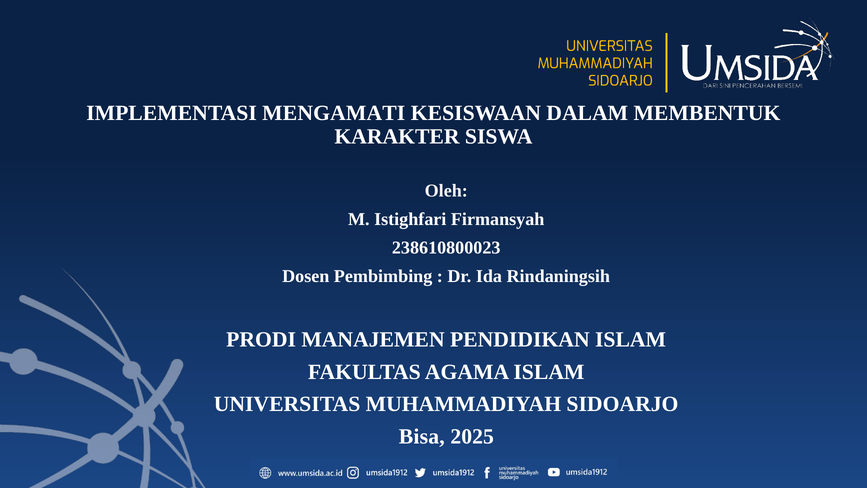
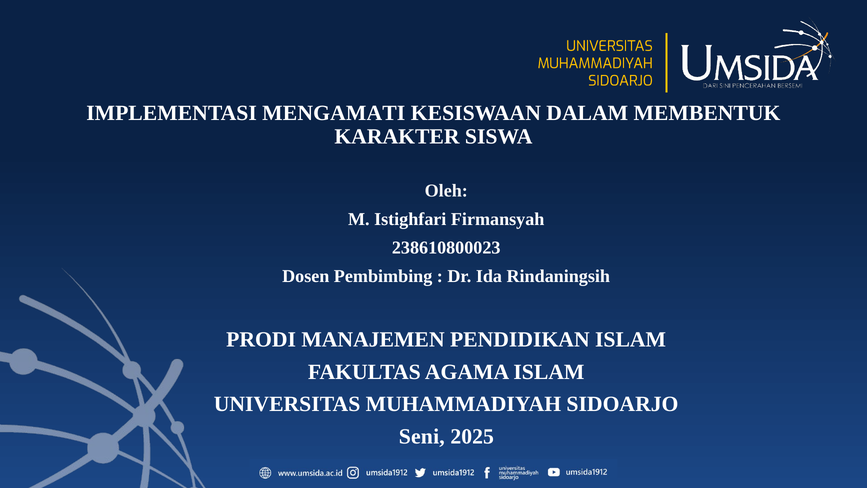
Bisa: Bisa -> Seni
